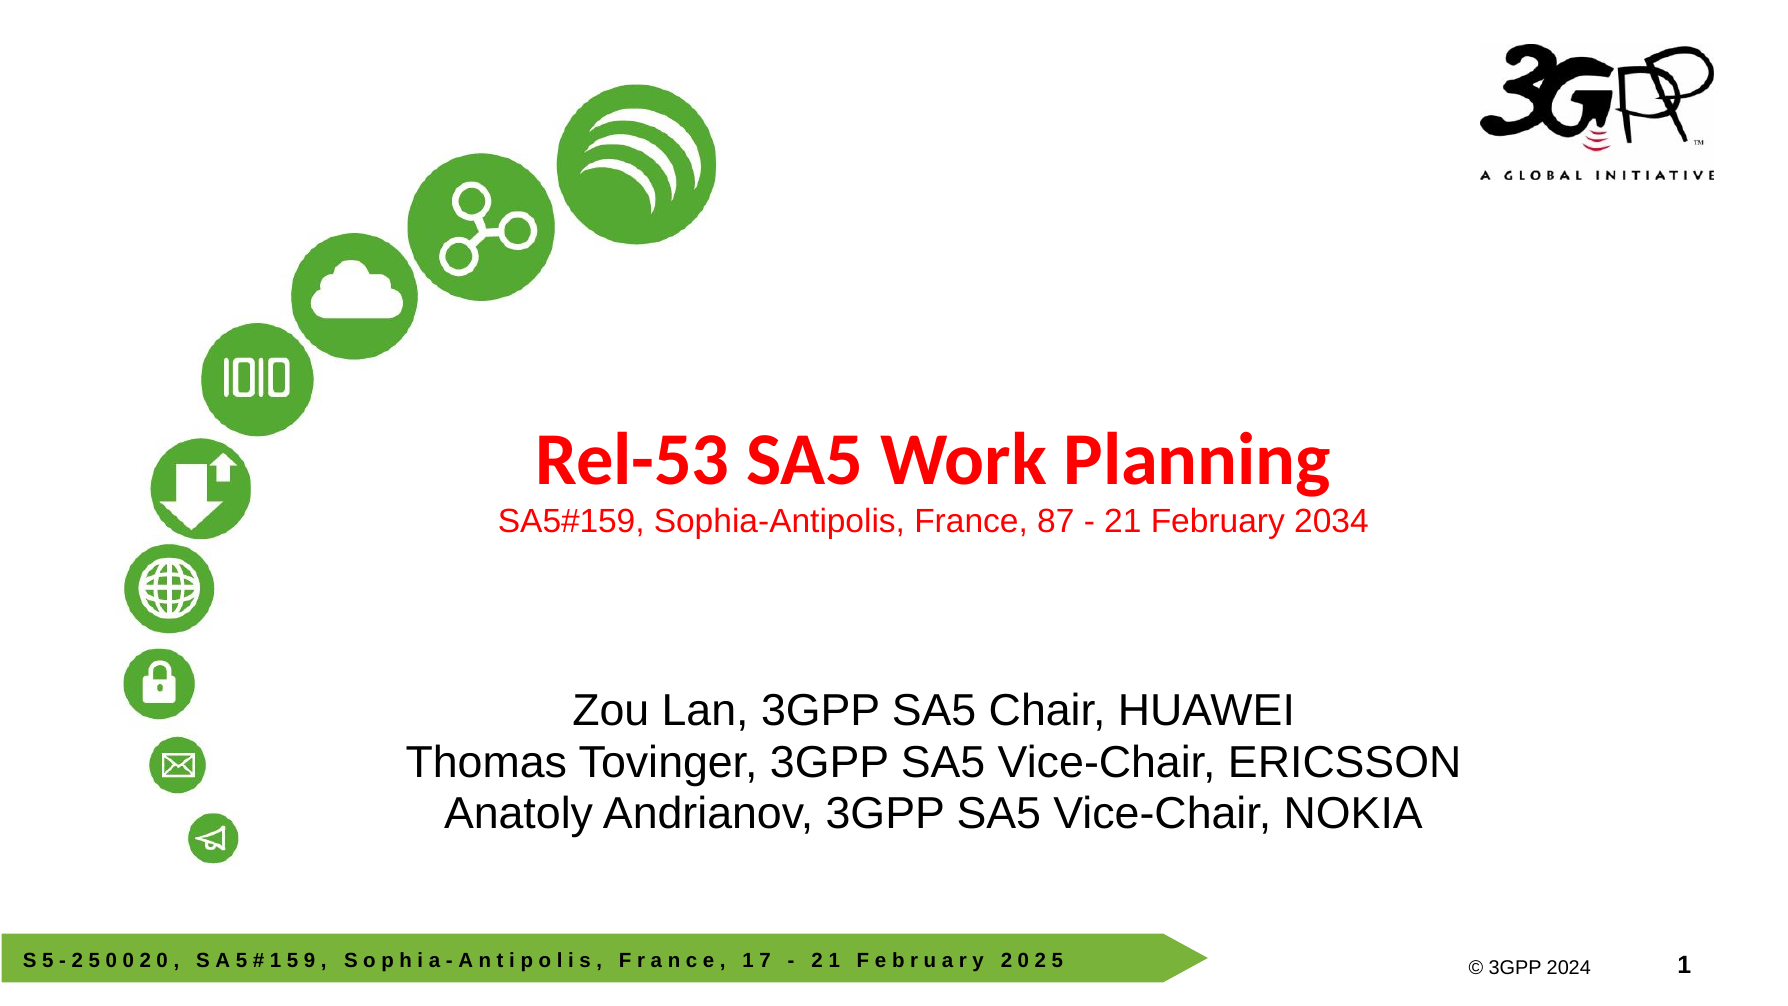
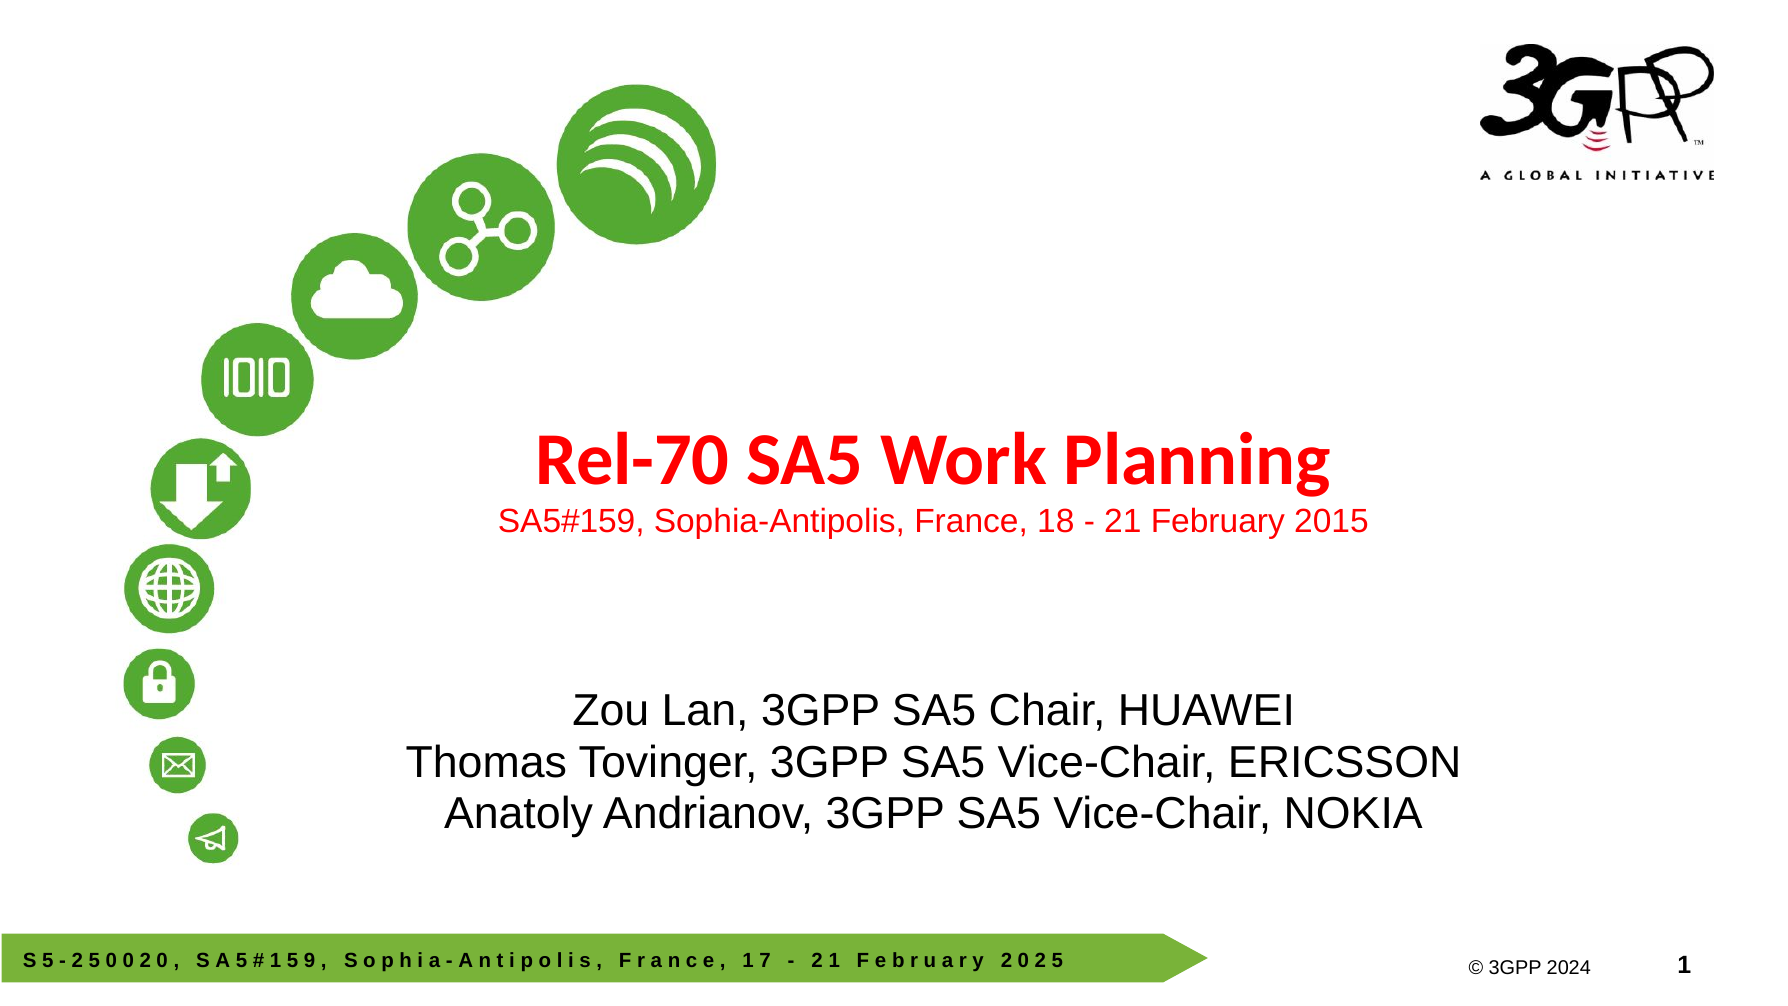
Rel-53: Rel-53 -> Rel-70
87: 87 -> 18
2034: 2034 -> 2015
